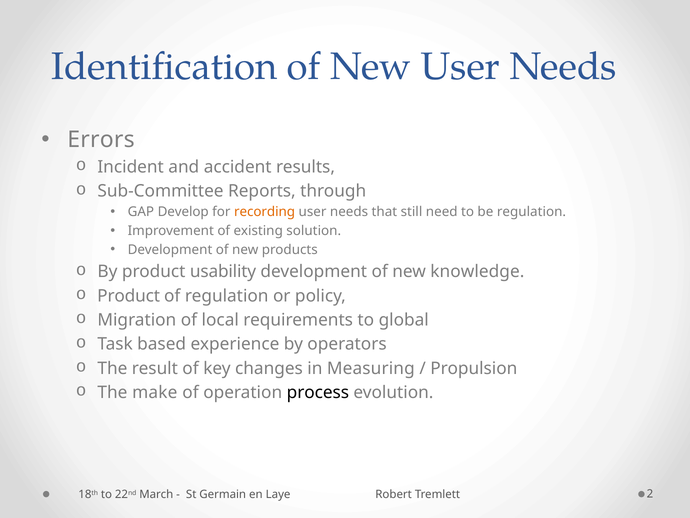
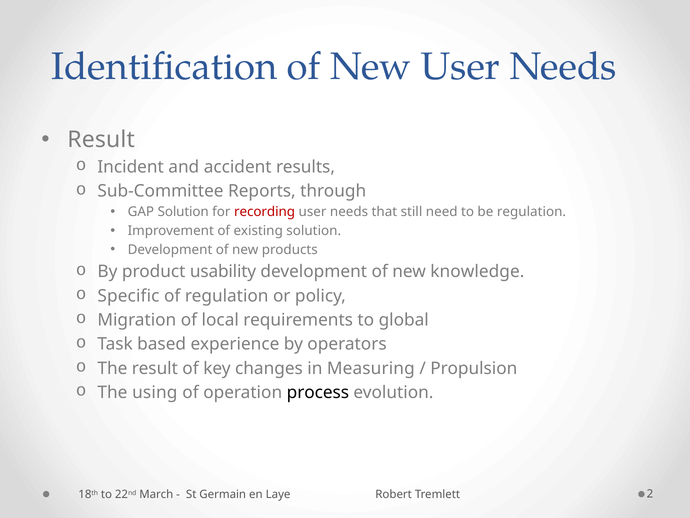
Errors at (101, 140): Errors -> Result
GAP Develop: Develop -> Solution
recording colour: orange -> red
Product at (129, 296): Product -> Specific
make: make -> using
